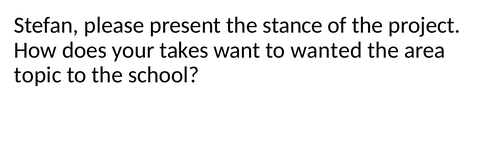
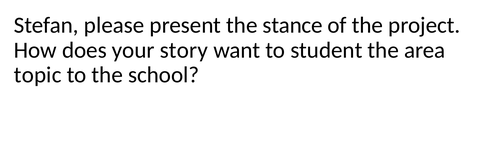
takes: takes -> story
wanted: wanted -> student
